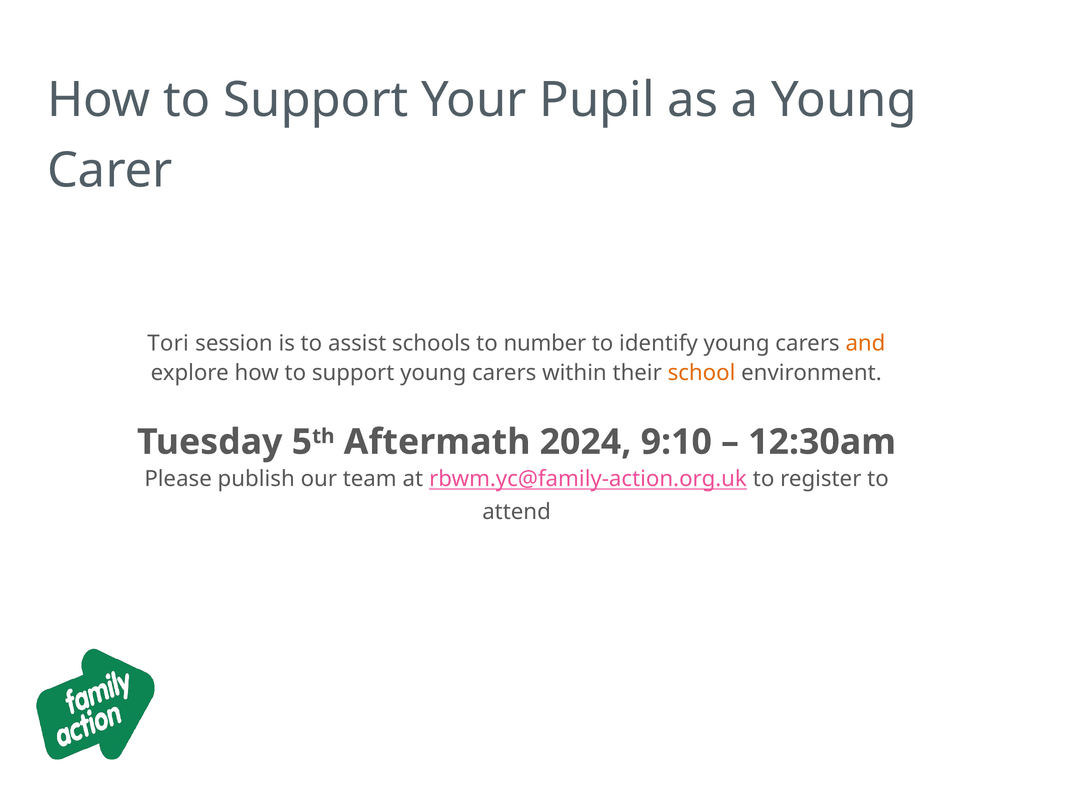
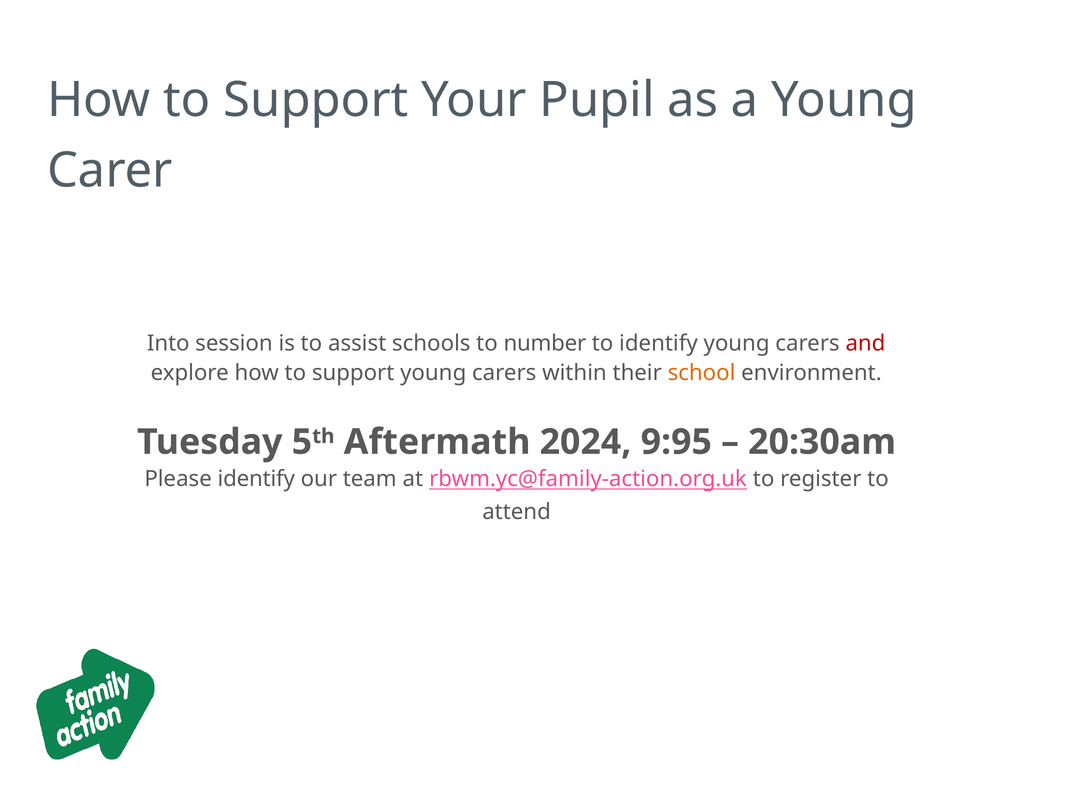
Tori: Tori -> Into
and colour: orange -> red
9:10: 9:10 -> 9:95
12:30am: 12:30am -> 20:30am
Please publish: publish -> identify
